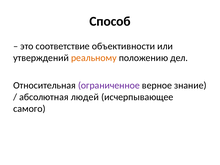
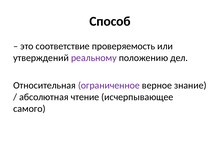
объективности: объективности -> проверяемость
реальному colour: orange -> purple
людей: людей -> чтение
